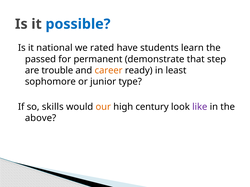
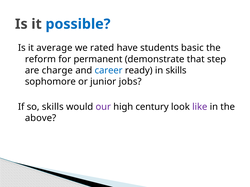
national: national -> average
learn: learn -> basic
passed: passed -> reform
trouble: trouble -> charge
career colour: orange -> blue
in least: least -> skills
type: type -> jobs
our colour: orange -> purple
